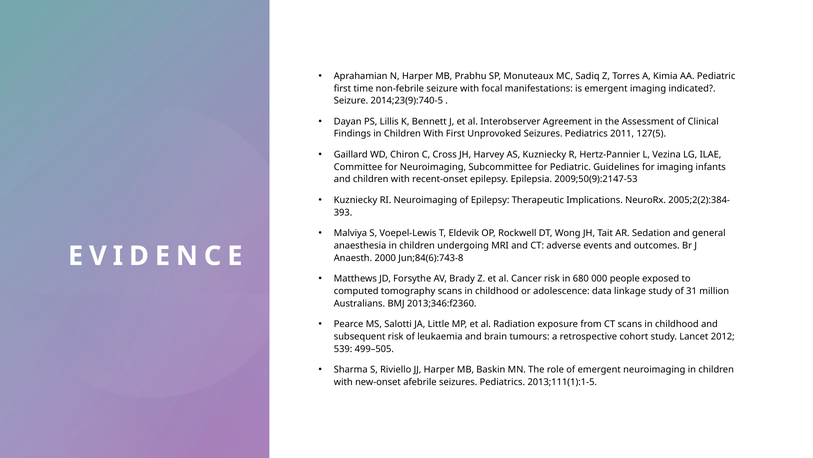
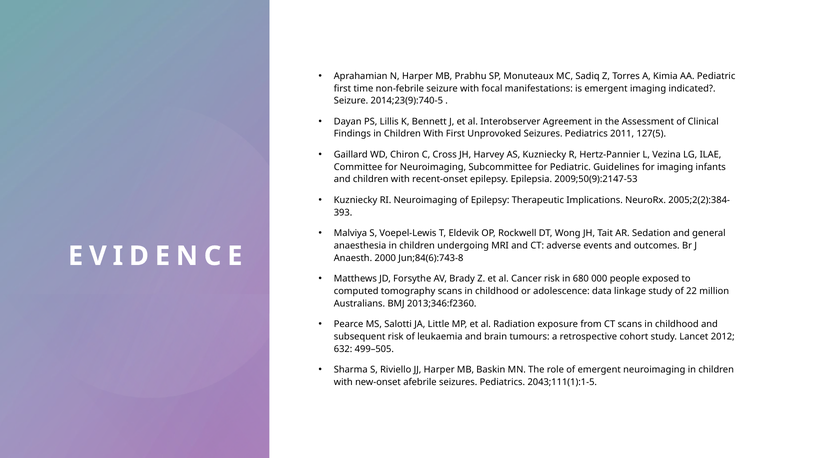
31: 31 -> 22
539: 539 -> 632
2013;111(1):1-5: 2013;111(1):1-5 -> 2043;111(1):1-5
